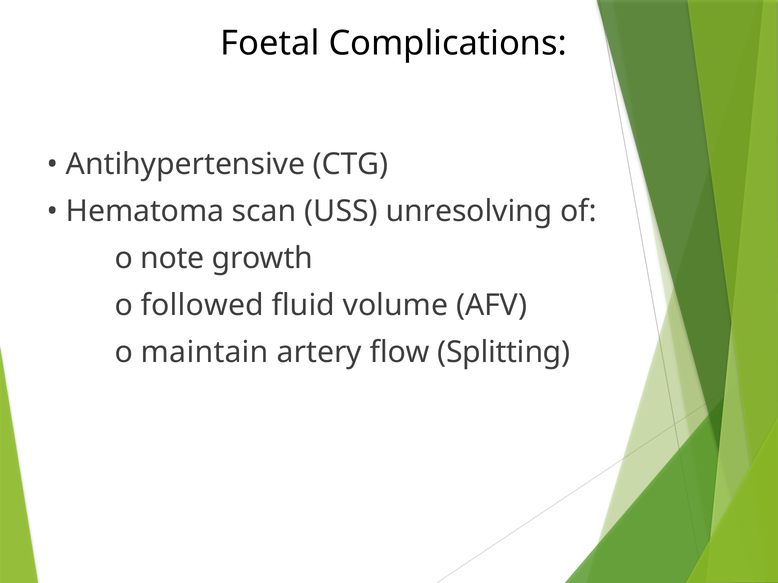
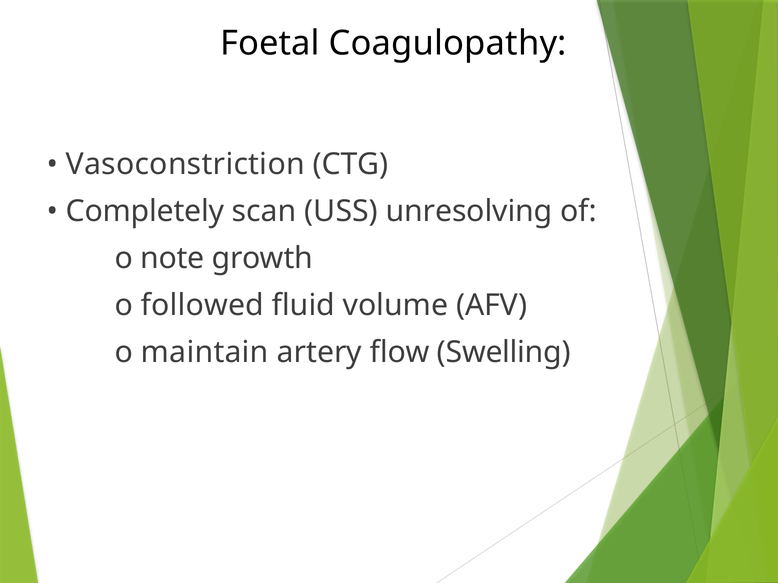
Complications: Complications -> Coagulopathy
Antihypertensive: Antihypertensive -> Vasoconstriction
Hematoma: Hematoma -> Completely
Splitting: Splitting -> Swelling
